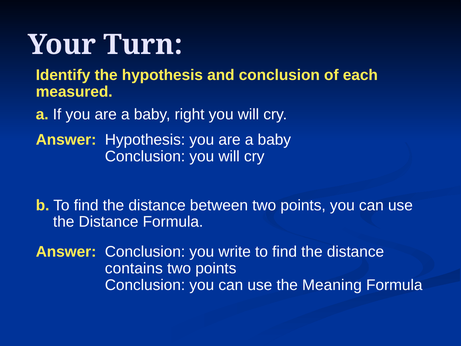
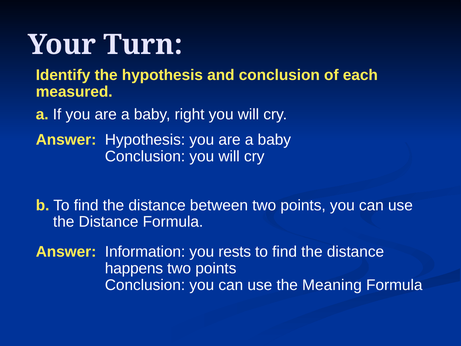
Answer Conclusion: Conclusion -> Information
write: write -> rests
contains: contains -> happens
